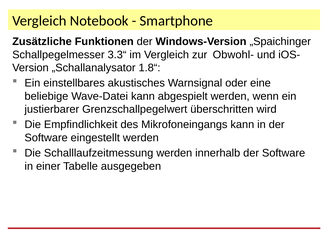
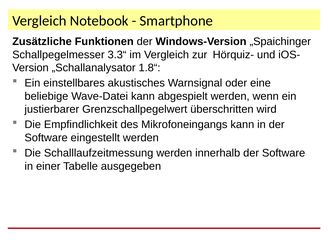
Obwohl-: Obwohl- -> Hörquiz-
